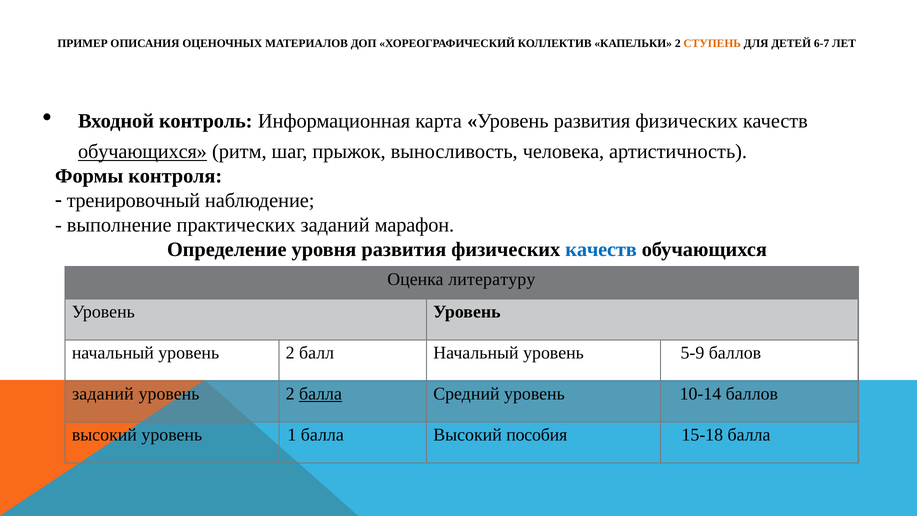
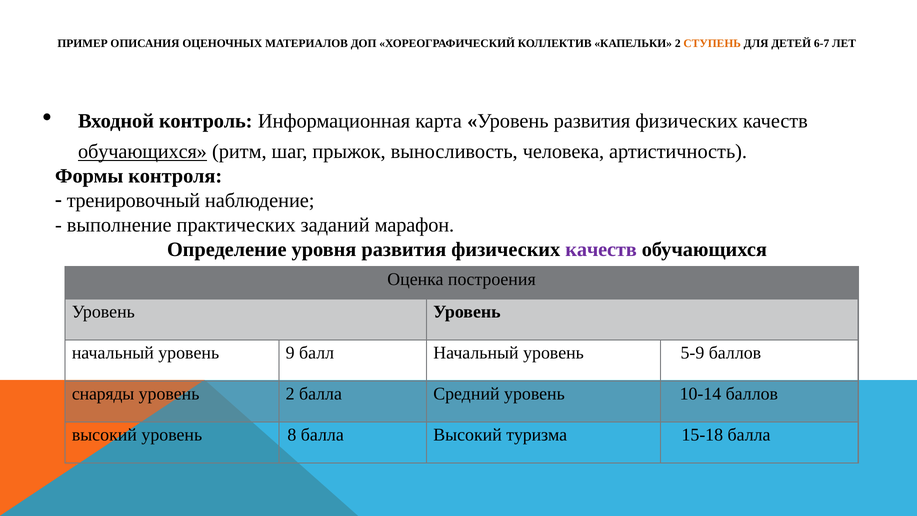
качеств at (601, 249) colour: blue -> purple
литературу: литературу -> построения
начальный уровень 2: 2 -> 9
заданий at (103, 394): заданий -> снаряды
балла at (321, 394) underline: present -> none
1: 1 -> 8
пособия: пособия -> туризма
